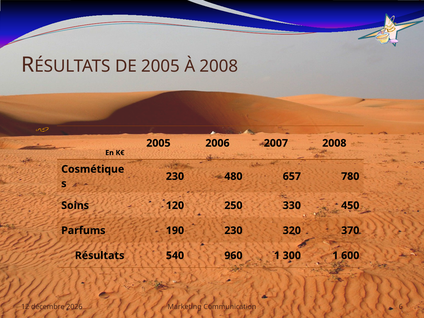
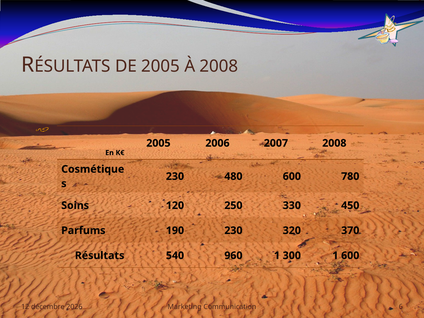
480 657: 657 -> 600
